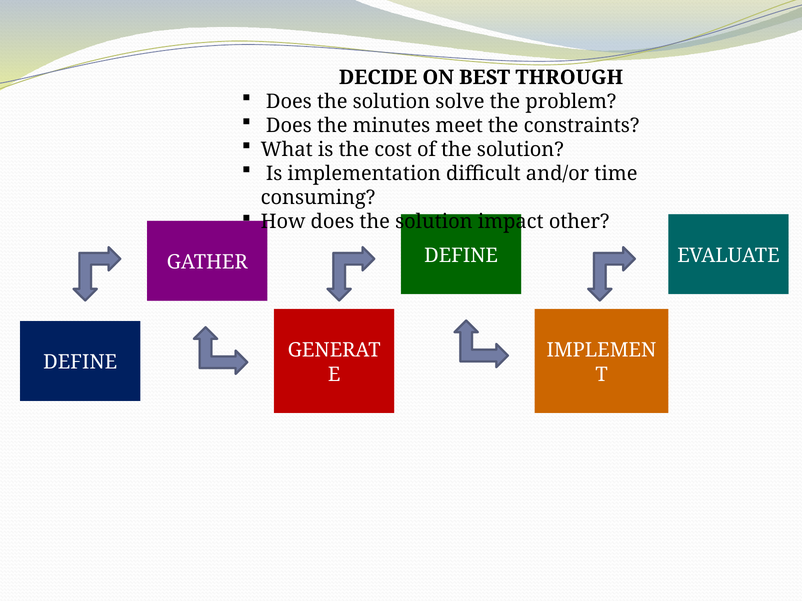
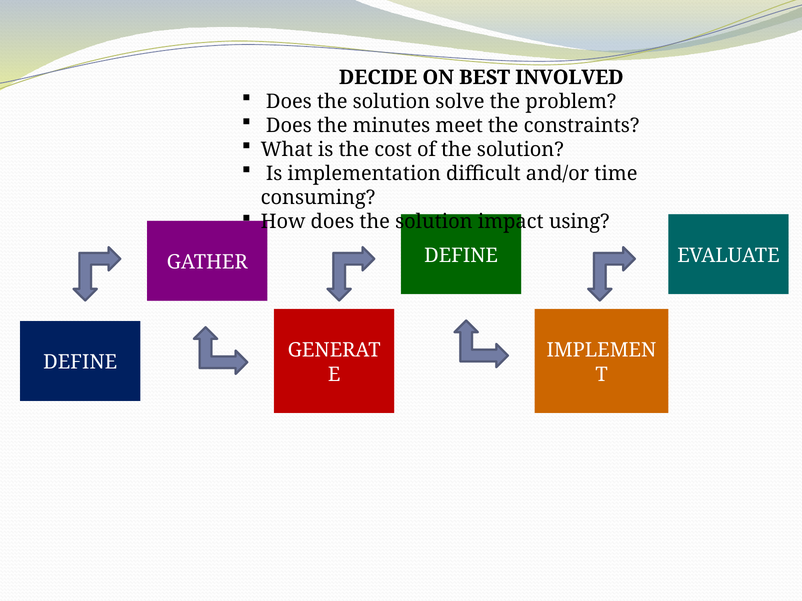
THROUGH: THROUGH -> INVOLVED
other: other -> using
